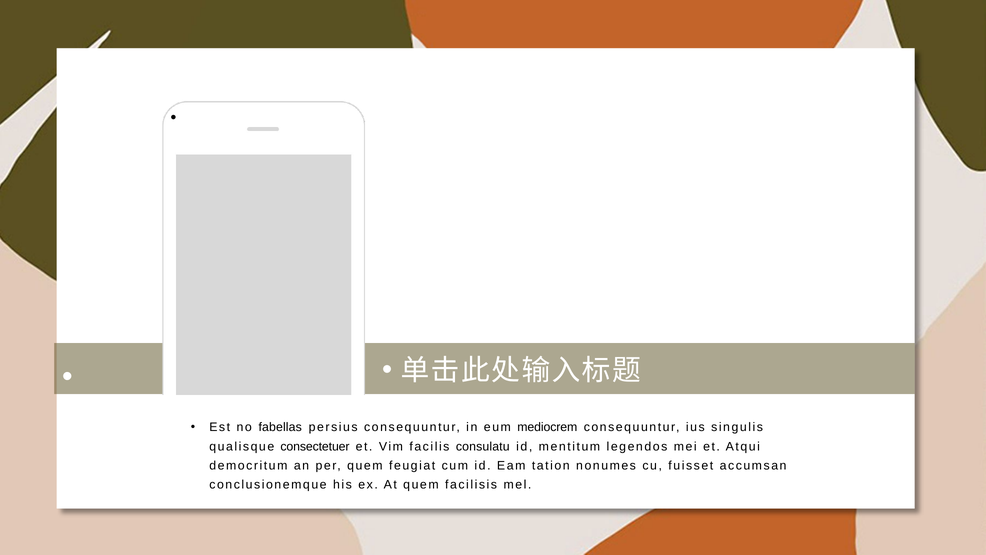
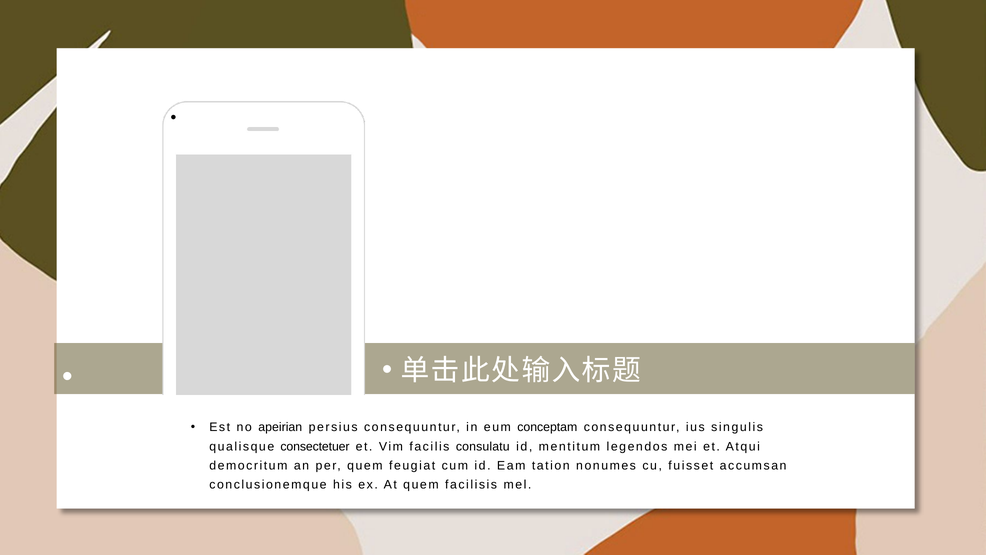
fabellas: fabellas -> apeirian
mediocrem: mediocrem -> conceptam
